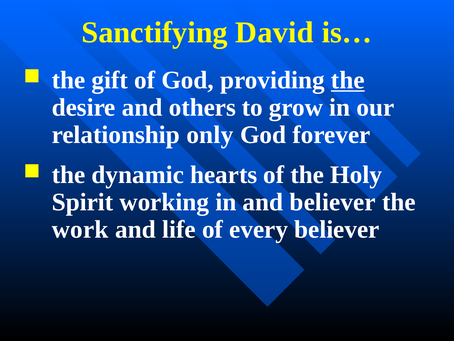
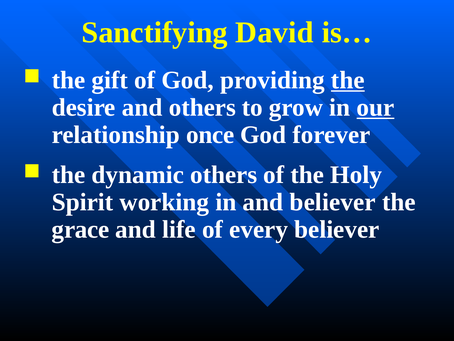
our underline: none -> present
only: only -> once
dynamic hearts: hearts -> others
work: work -> grace
